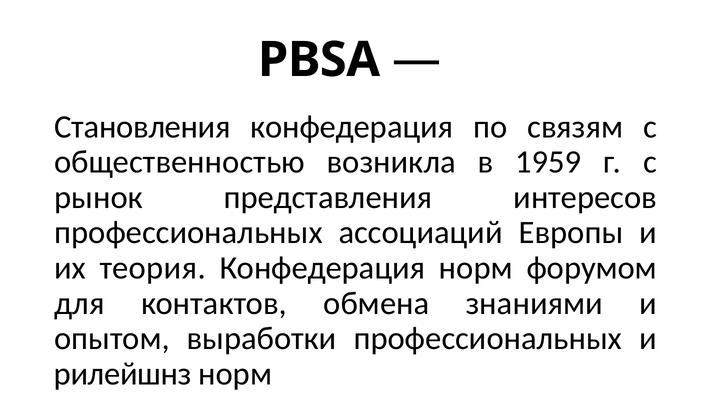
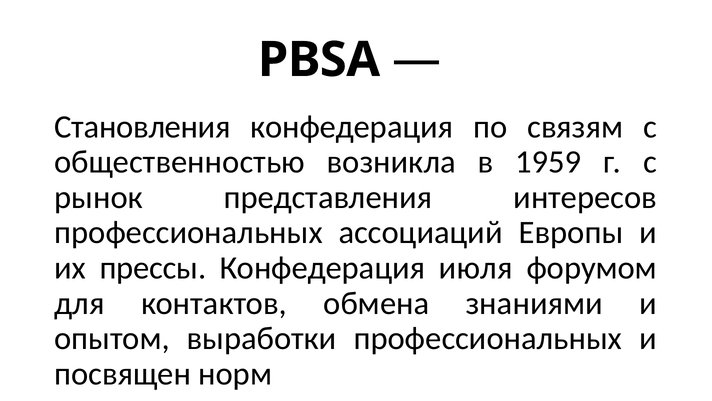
теория: теория -> прессы
Конфедерация норм: норм -> июля
рилейшнз: рилейшнз -> посвящен
